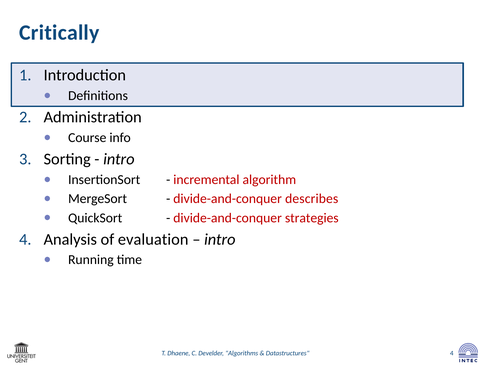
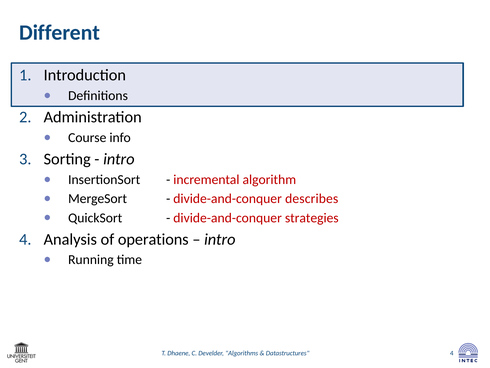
Critically: Critically -> Different
evaluation: evaluation -> operations
